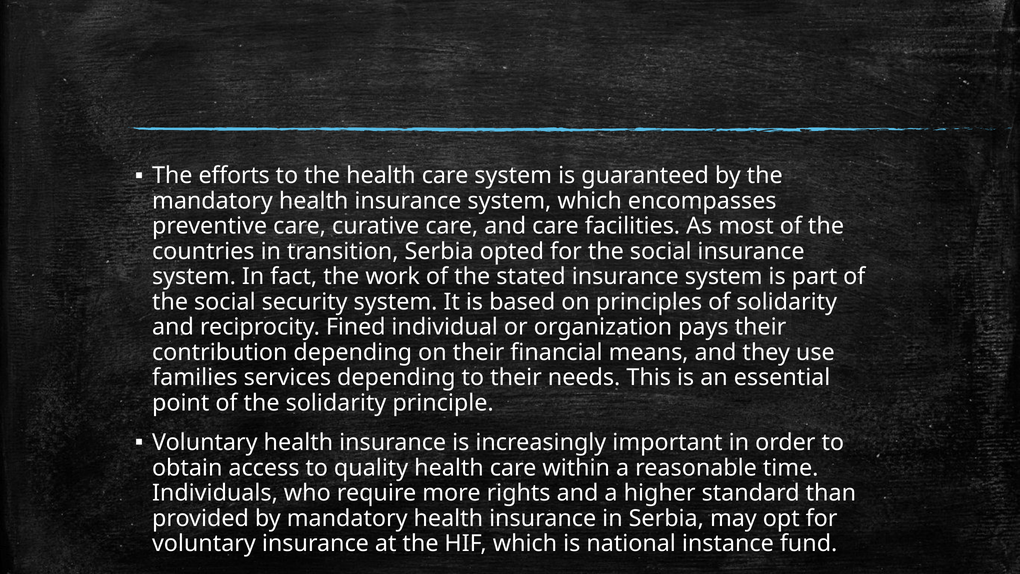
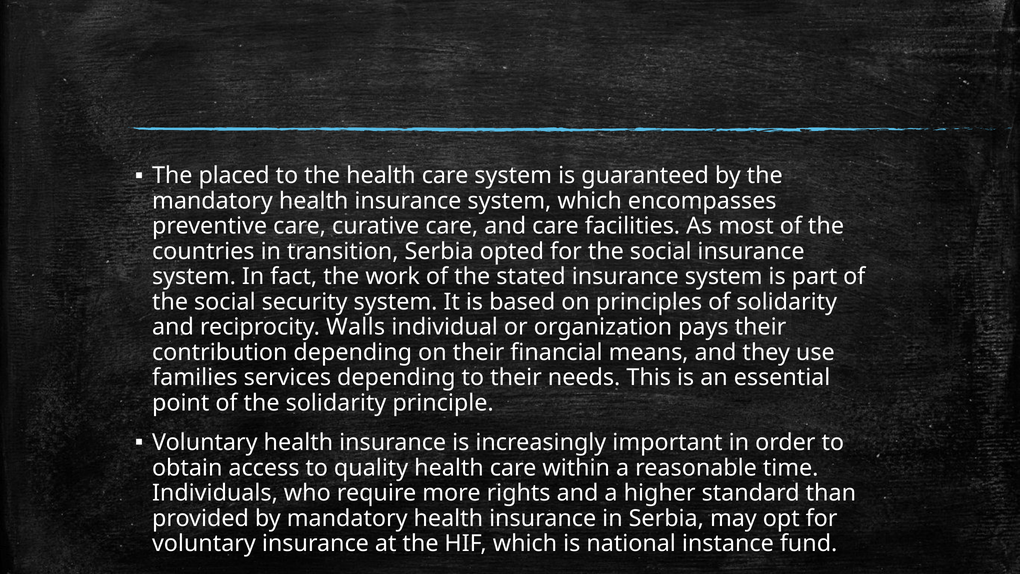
efforts: efforts -> placed
Fined: Fined -> Walls
